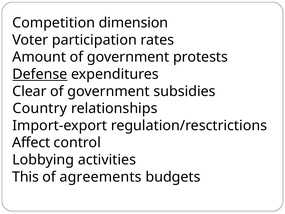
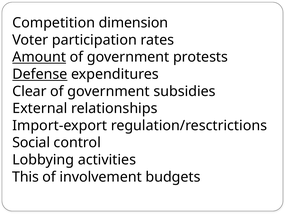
Amount underline: none -> present
Country: Country -> External
Affect: Affect -> Social
agreements: agreements -> involvement
